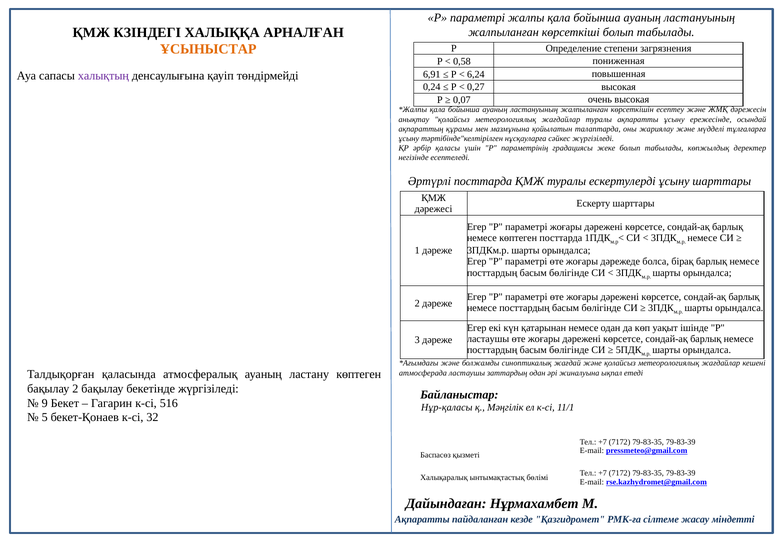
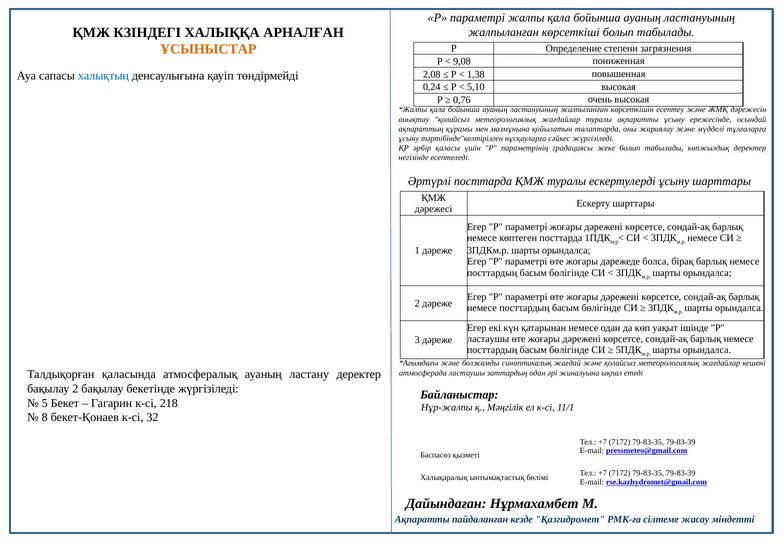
0,58: 0,58 -> 9,08
6,91: 6,91 -> 2,08
6,24: 6,24 -> 1,38
халықтың colour: purple -> blue
0,27: 0,27 -> 5,10
0,07: 0,07 -> 0,76
ластану көптеген: көптеген -> деректер
9: 9 -> 5
516: 516 -> 218
Нұр-қаласы: Нұр-қаласы -> Нұр-жалпы
5: 5 -> 8
